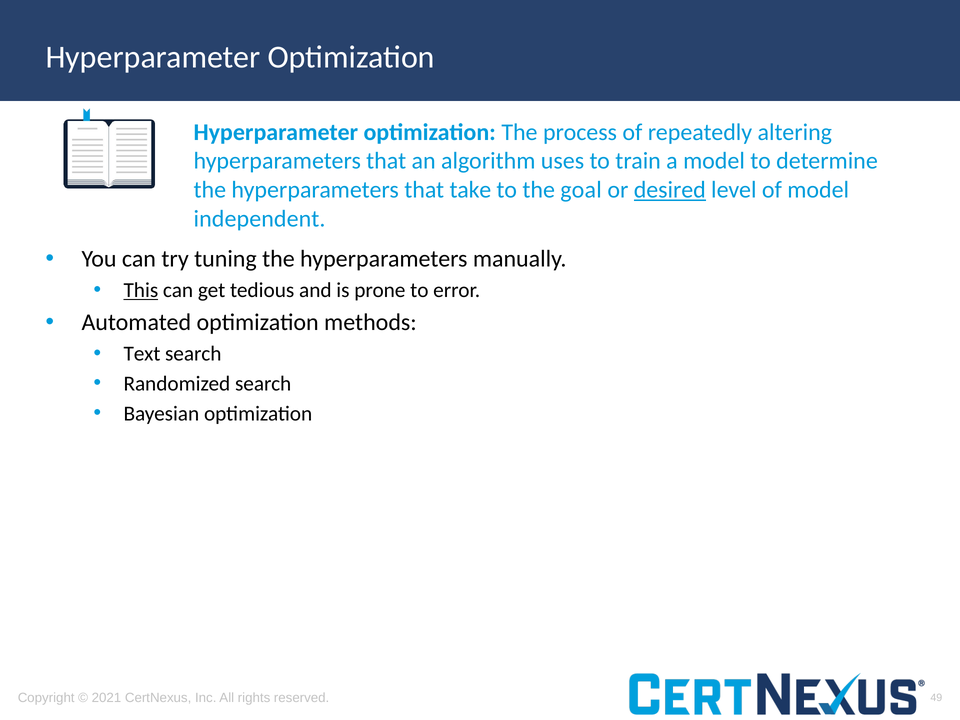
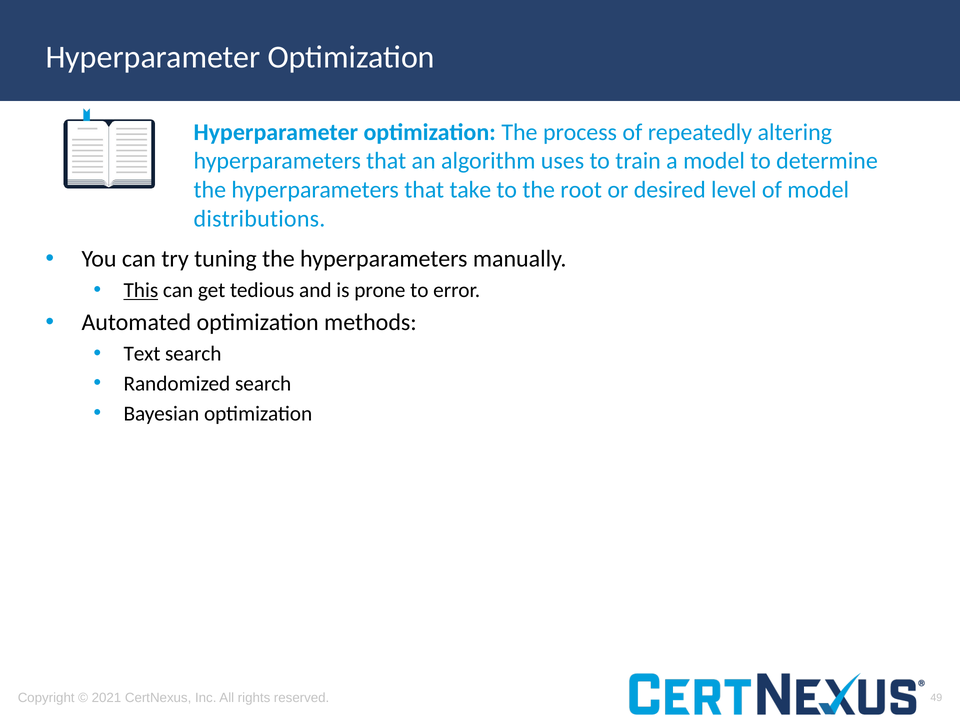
goal: goal -> root
desired underline: present -> none
independent: independent -> distributions
